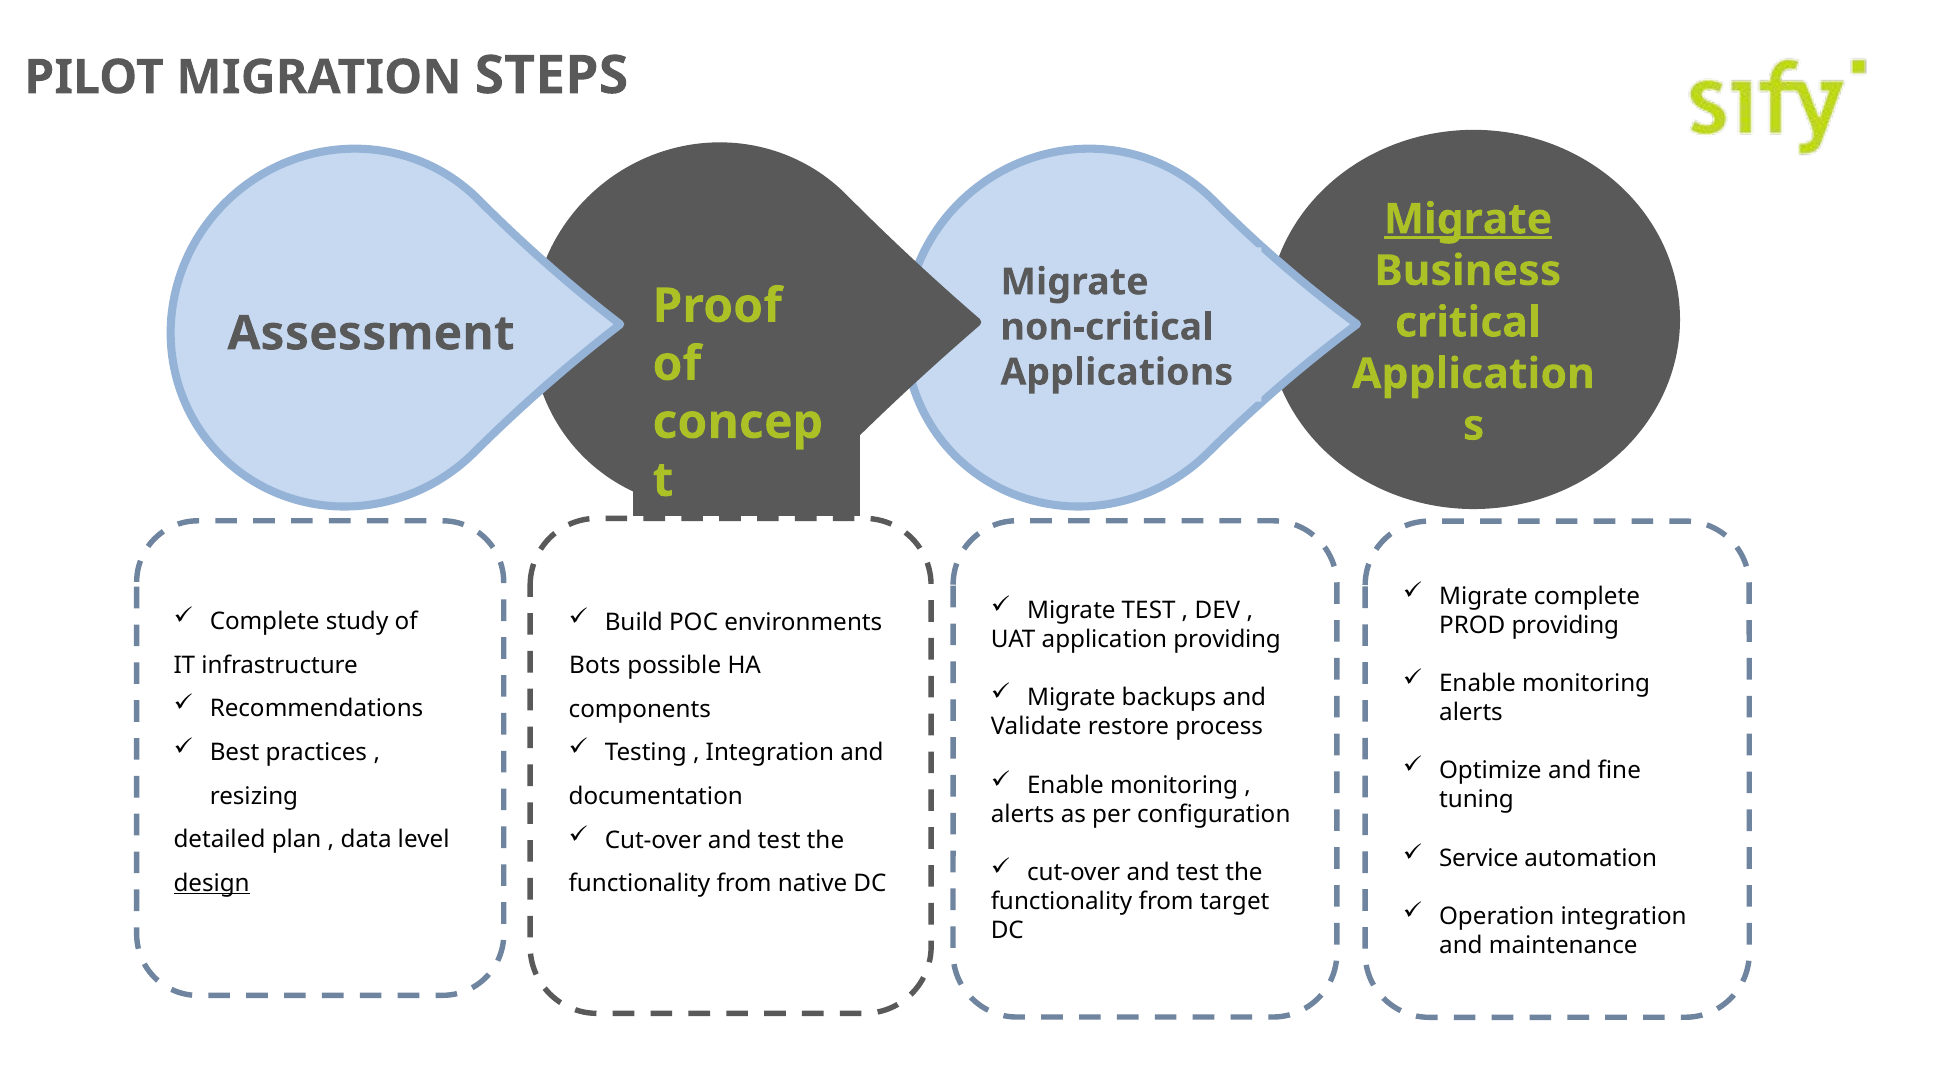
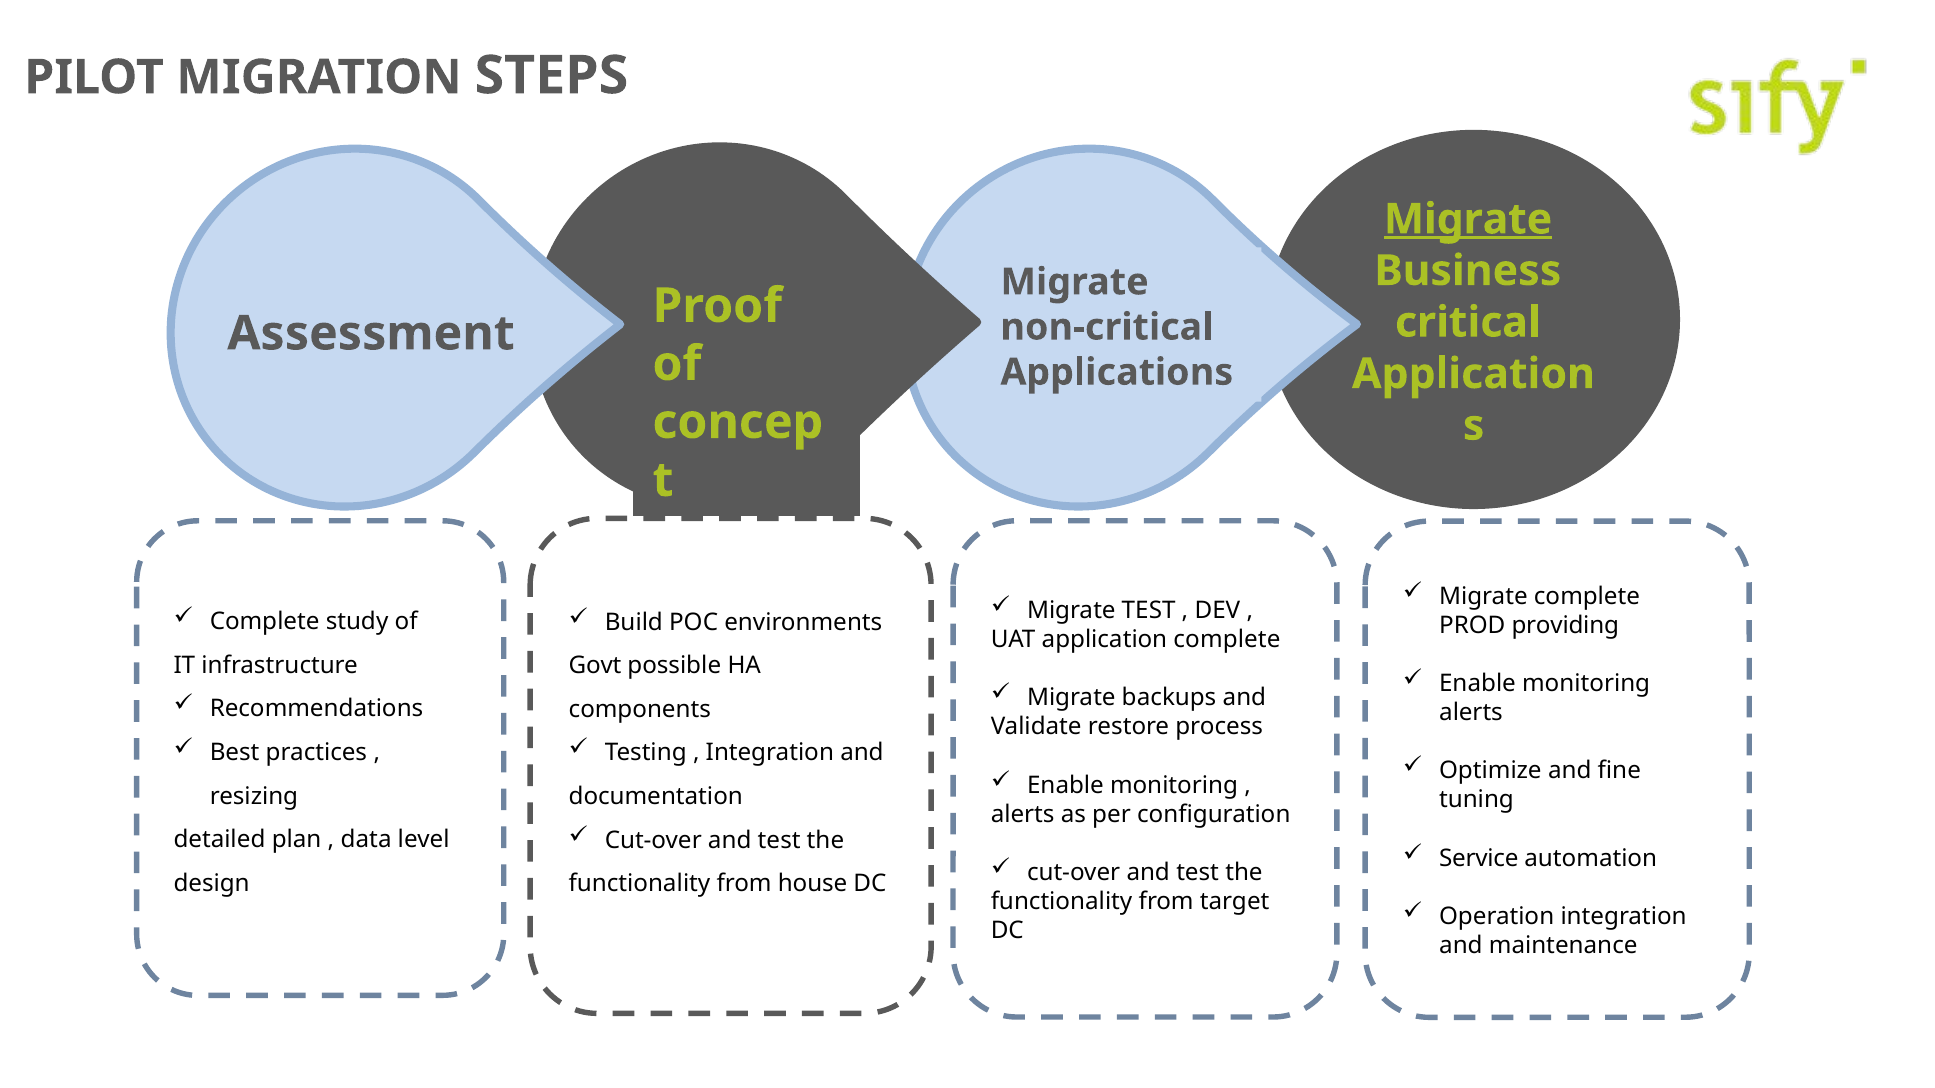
application providing: providing -> complete
Bots: Bots -> Govt
design underline: present -> none
native: native -> house
